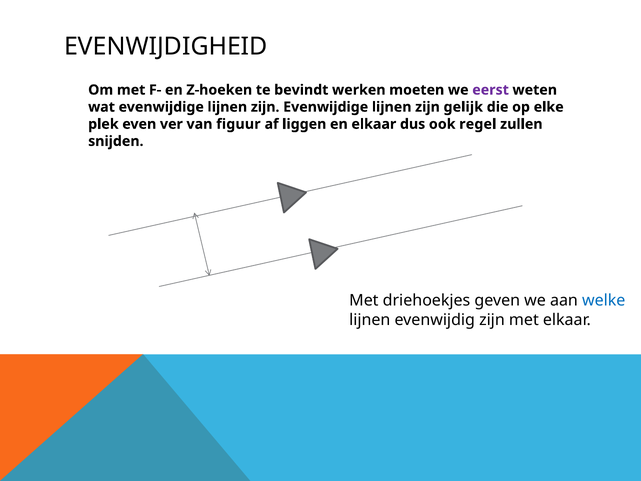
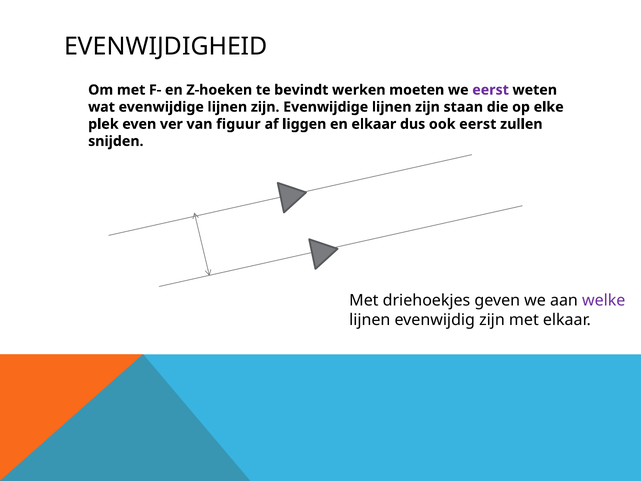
gelijk: gelijk -> staan
ook regel: regel -> eerst
welke colour: blue -> purple
